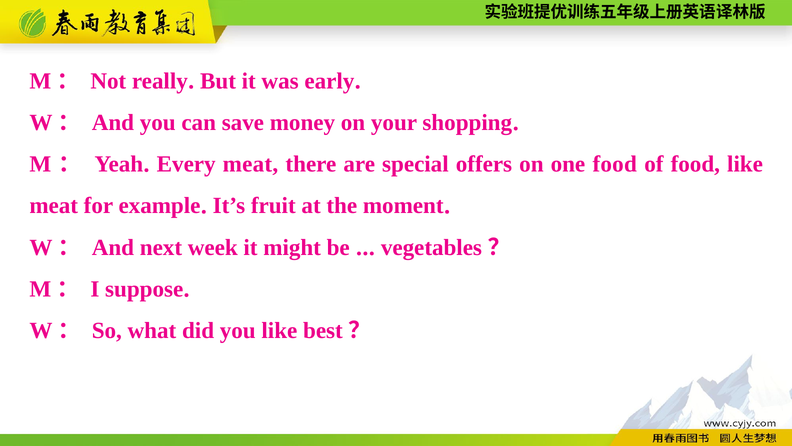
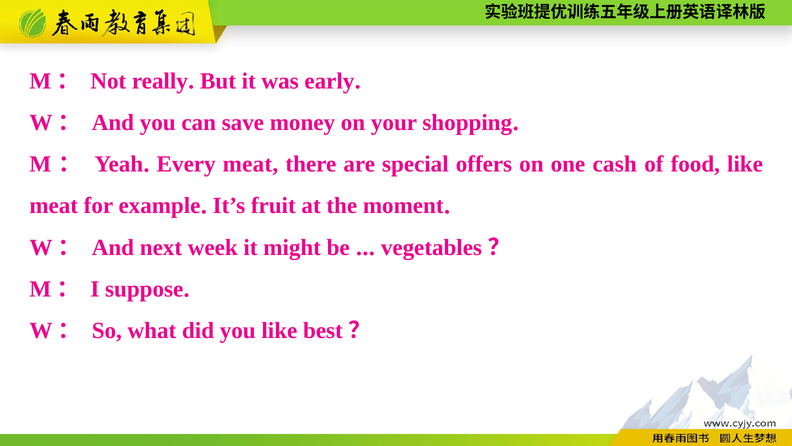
one food: food -> cash
